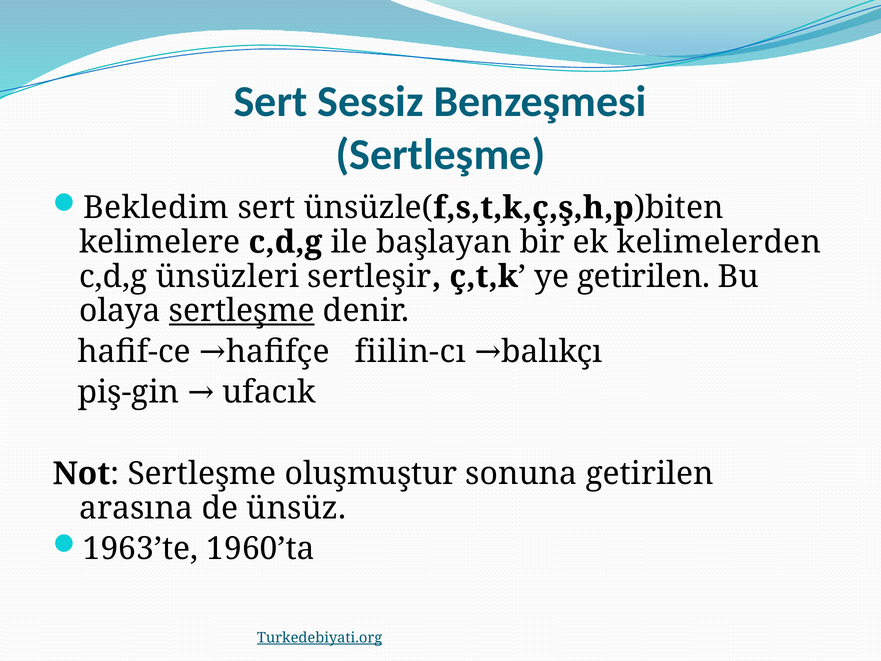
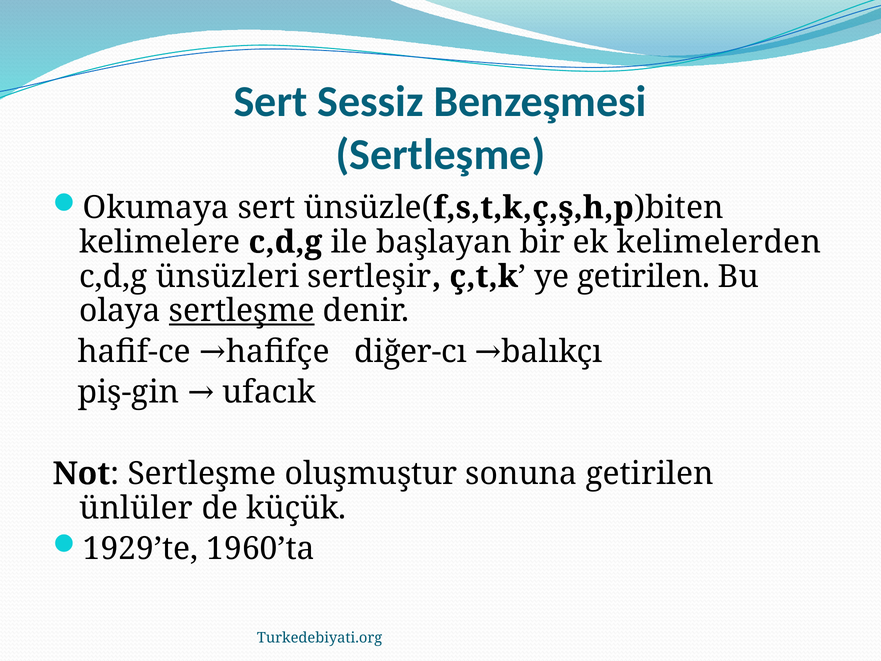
Bekledim: Bekledim -> Okumaya
fiilin-cı: fiilin-cı -> diğer-cı
arasına: arasına -> ünlüler
ünsüz: ünsüz -> küçük
1963’te: 1963’te -> 1929’te
Turkedebiyati.org underline: present -> none
